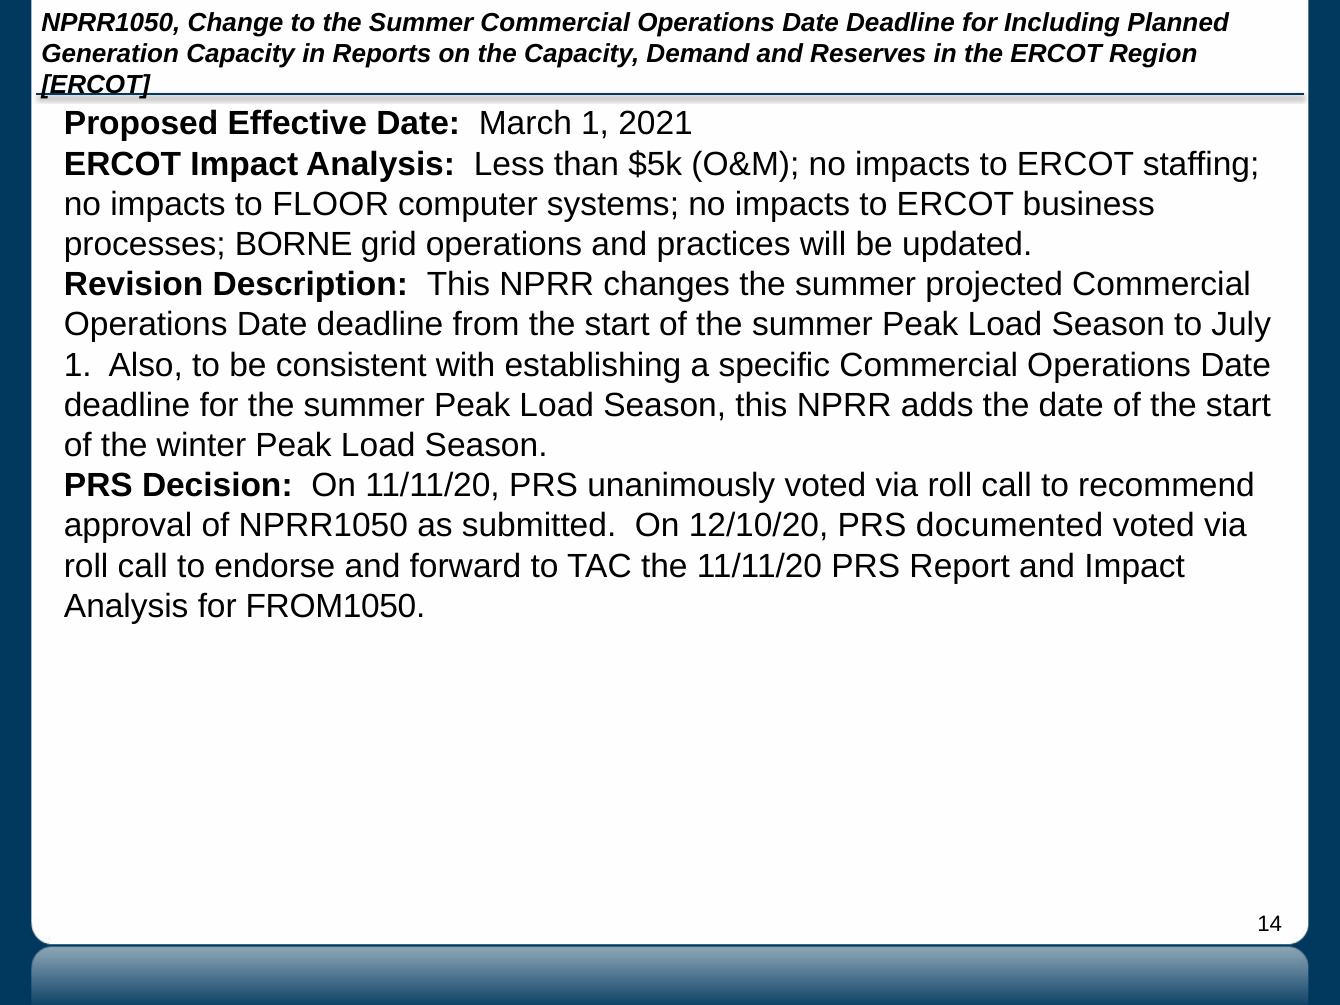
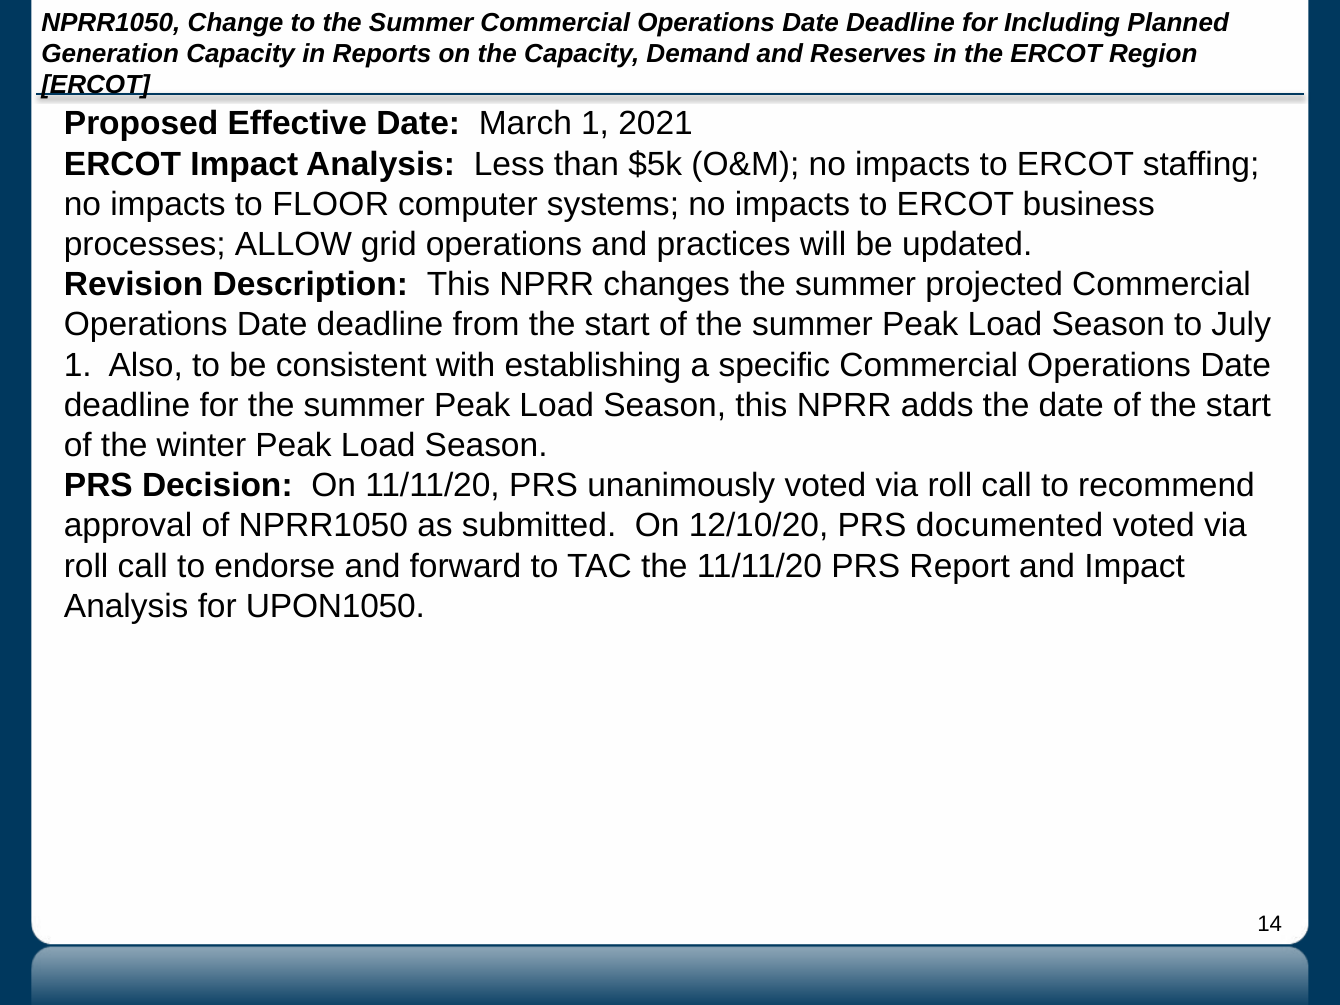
BORNE: BORNE -> ALLOW
FROM1050: FROM1050 -> UPON1050
